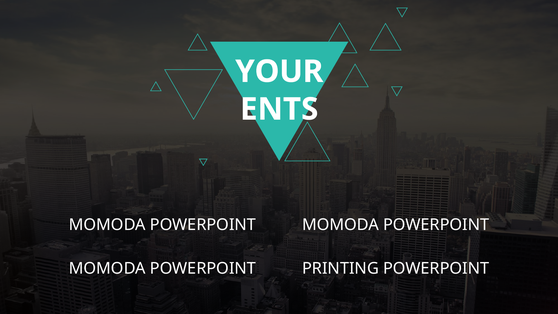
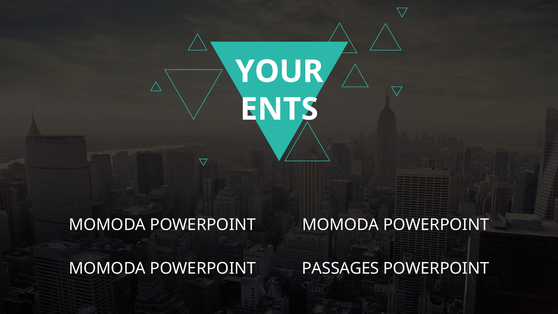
PRINTING: PRINTING -> PASSAGES
